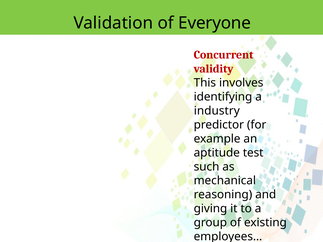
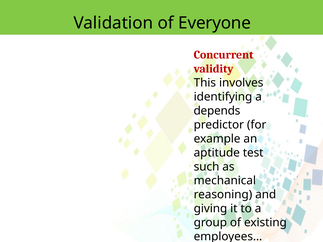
industry: industry -> depends
